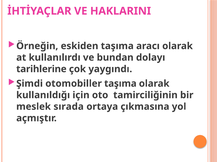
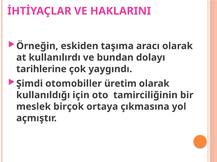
otomobiller taşıma: taşıma -> üretim
sırada: sırada -> birçok
